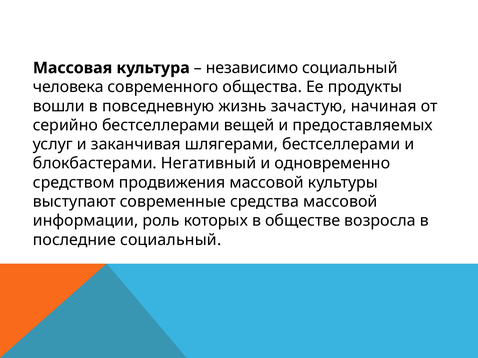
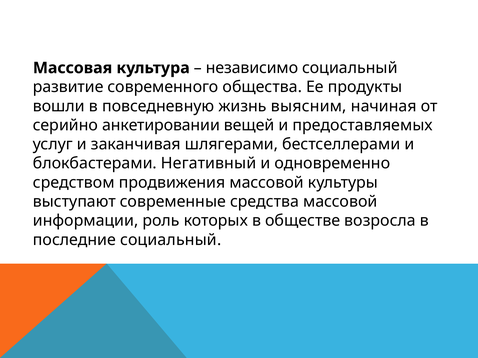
человека: человека -> развитие
зачастую: зачастую -> выясним
серийно бестселлерами: бестселлерами -> анкетировании
